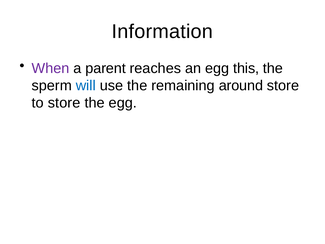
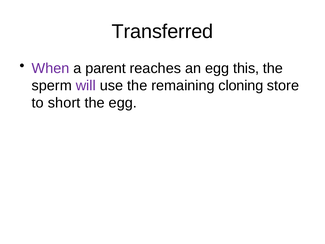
Information: Information -> Transferred
will colour: blue -> purple
around: around -> cloning
to store: store -> short
